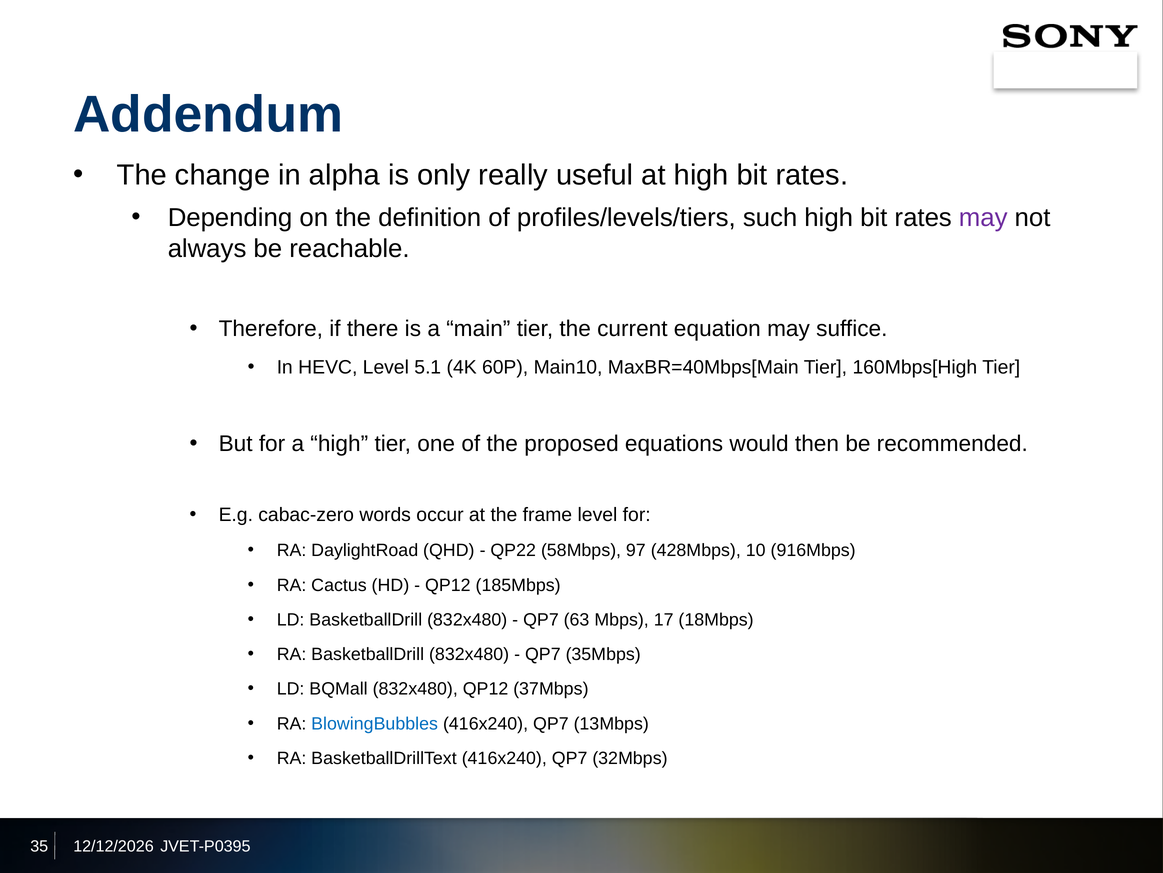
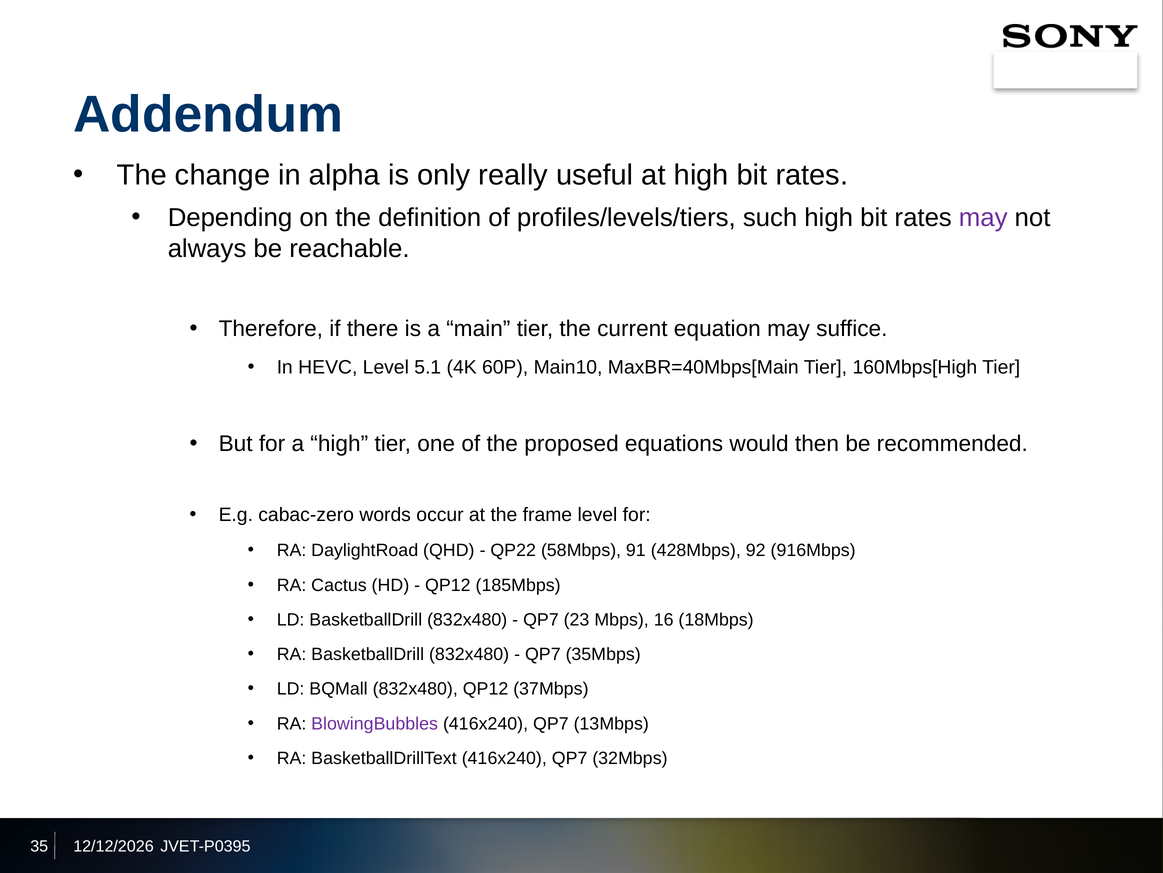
97: 97 -> 91
10: 10 -> 92
63: 63 -> 23
17: 17 -> 16
BlowingBubbles colour: blue -> purple
